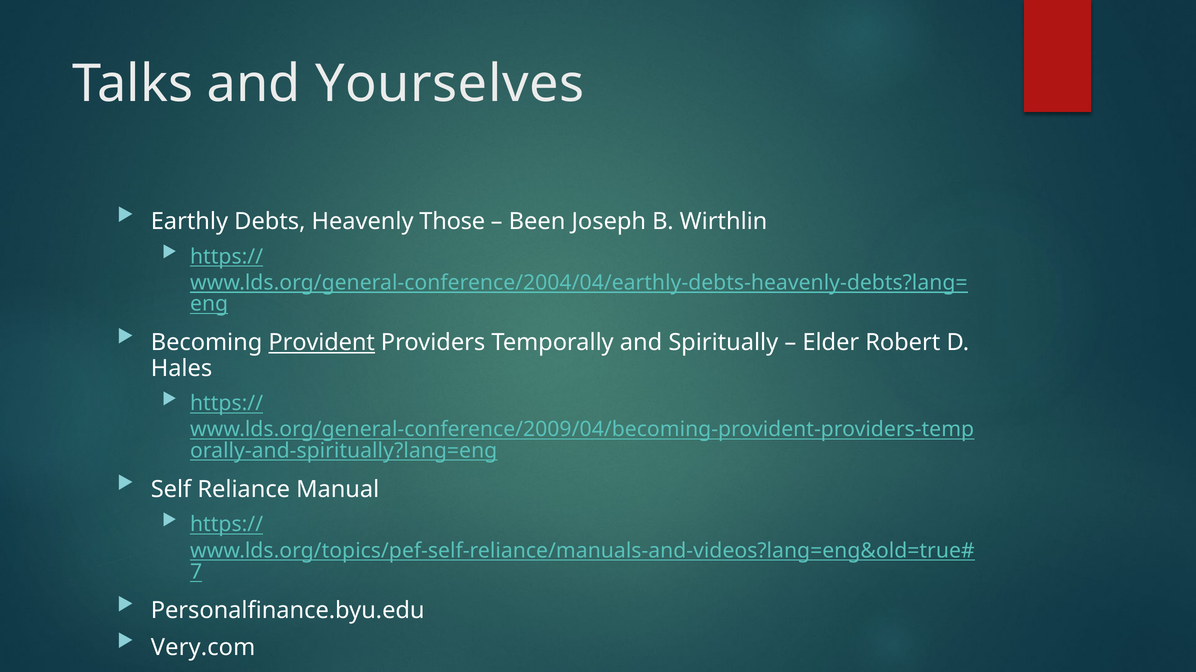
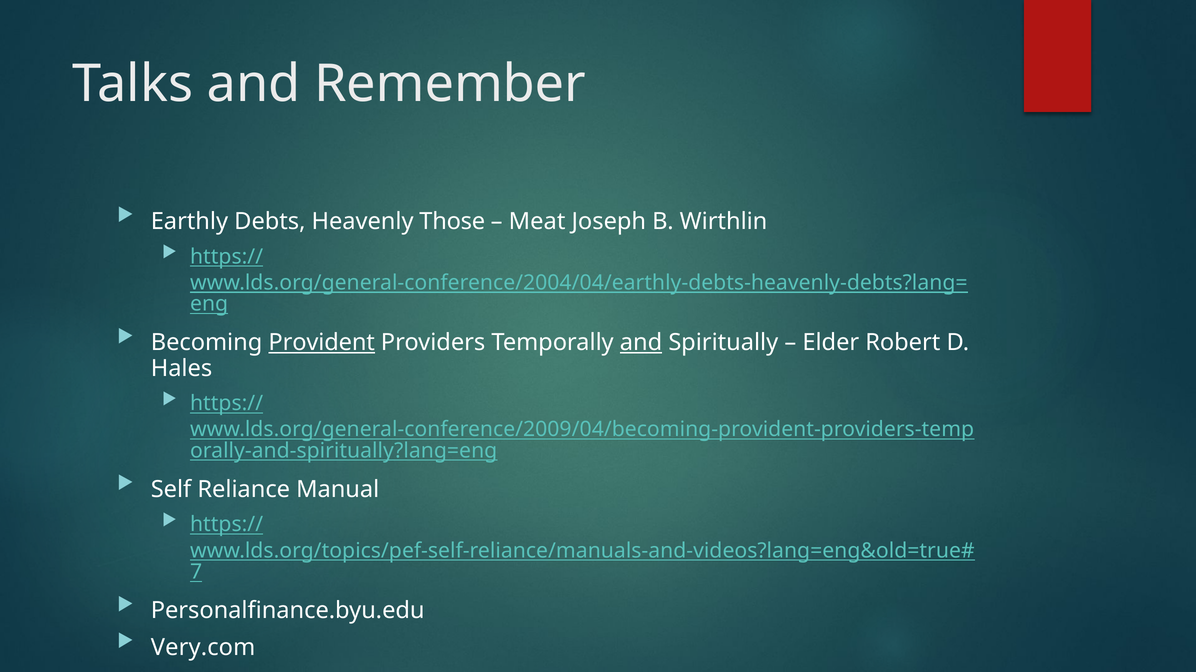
Yourselves: Yourselves -> Remember
Been: Been -> Meat
and at (641, 343) underline: none -> present
